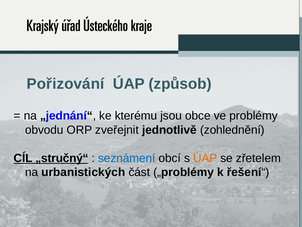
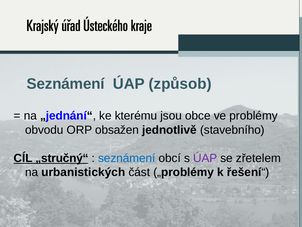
Pořizování at (65, 84): Pořizování -> Seznámení
zveřejnit: zveřejnit -> obsažen
zohlednění: zohlednění -> stavebního
ÚAP at (205, 158) colour: orange -> purple
